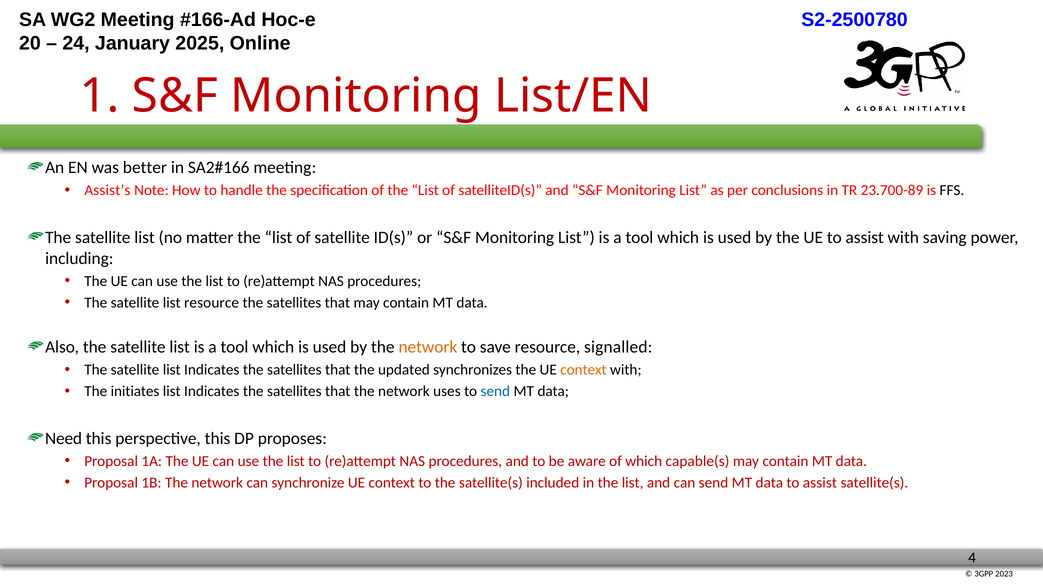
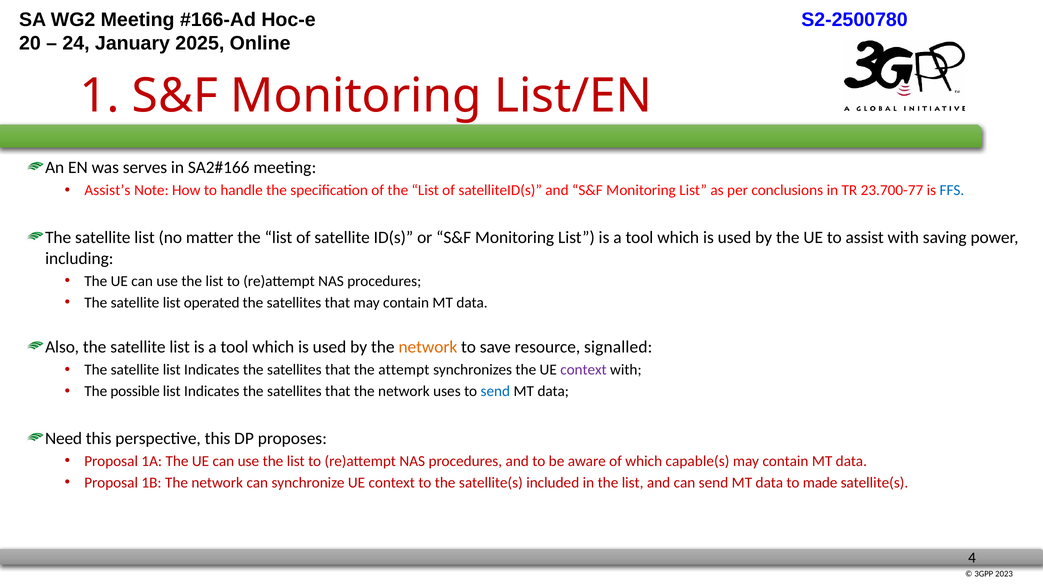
better: better -> serves
23.700-89: 23.700-89 -> 23.700-77
FFS colour: black -> blue
list resource: resource -> operated
updated: updated -> attempt
context at (583, 370) colour: orange -> purple
initiates: initiates -> possible
data to assist: assist -> made
